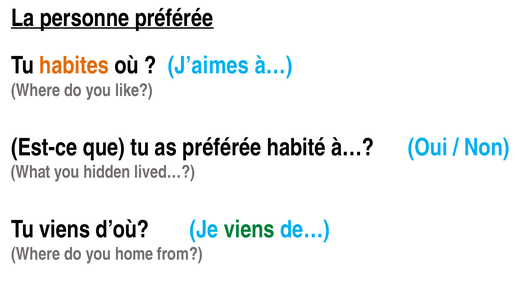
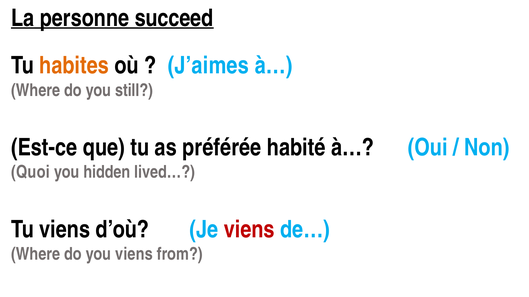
personne préférée: préférée -> succeed
like: like -> still
What: What -> Quoi
viens at (249, 230) colour: green -> red
you home: home -> viens
